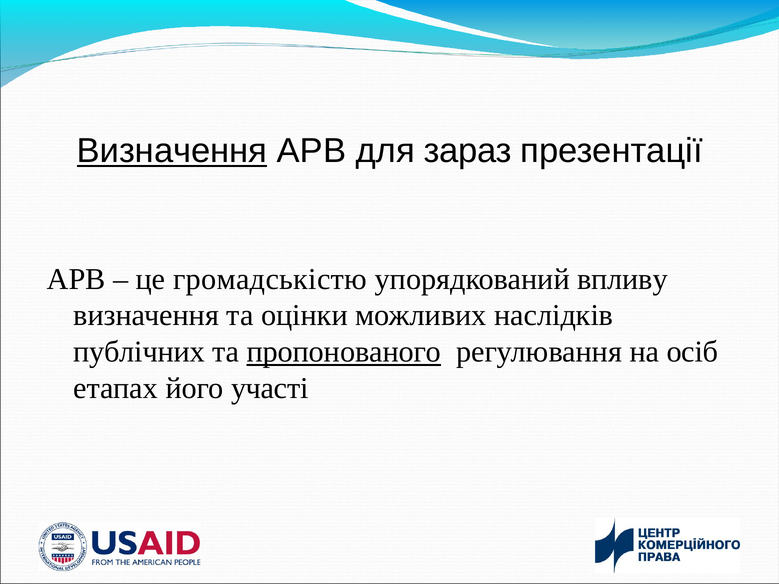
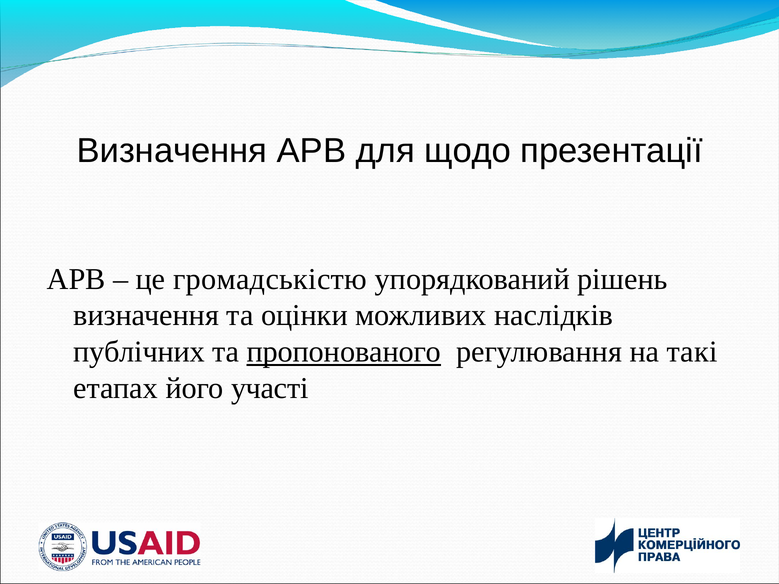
Визначення at (172, 151) underline: present -> none
зараз: зараз -> щодо
впливу: впливу -> рішень
осіб: осіб -> такі
